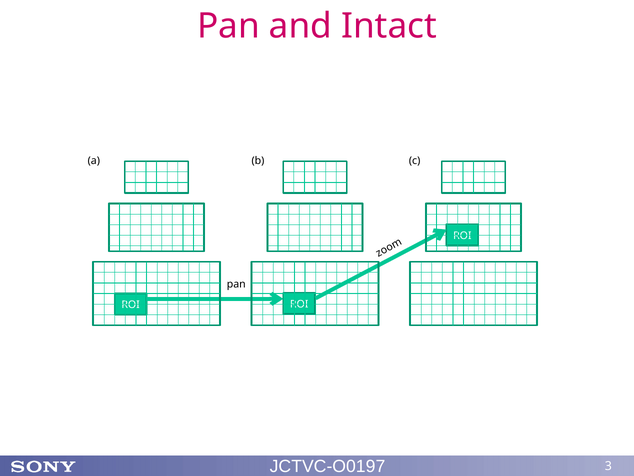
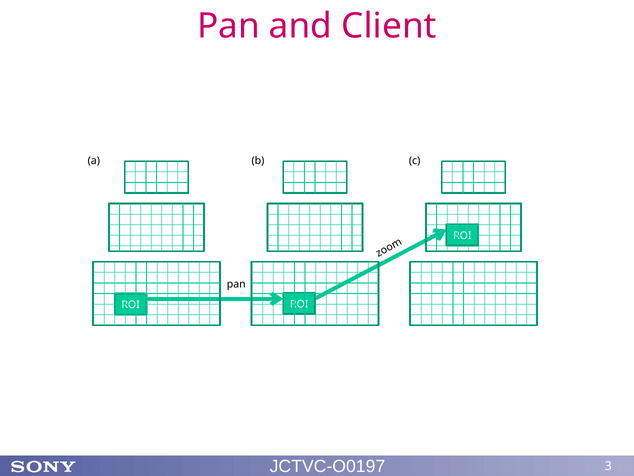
Intact: Intact -> Client
